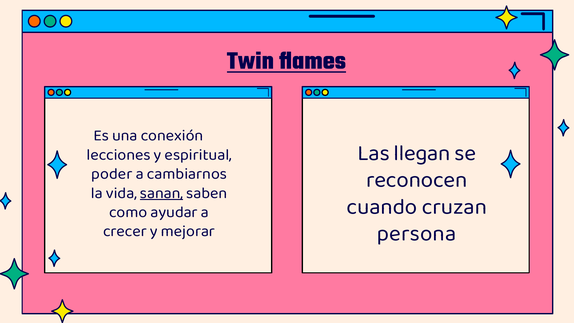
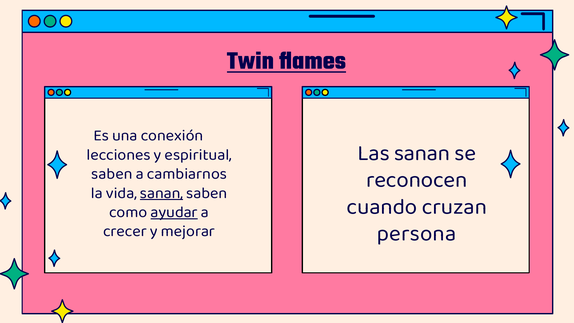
Las llegan: llegan -> sanan
poder at (112, 174): poder -> saben
ayudar underline: none -> present
